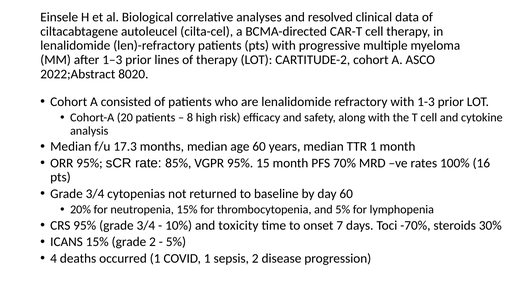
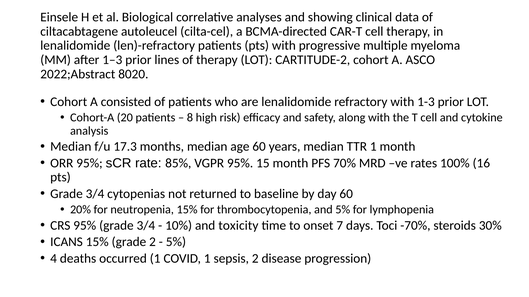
resolved: resolved -> showing
